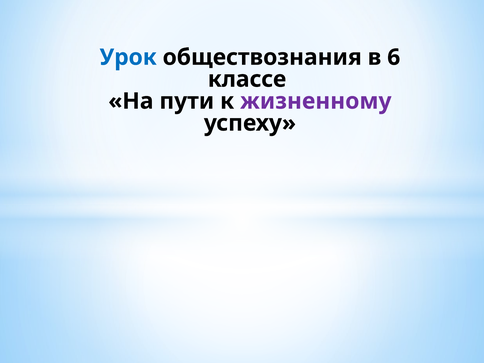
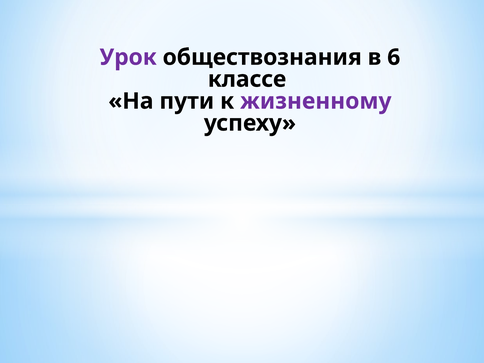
Урок colour: blue -> purple
